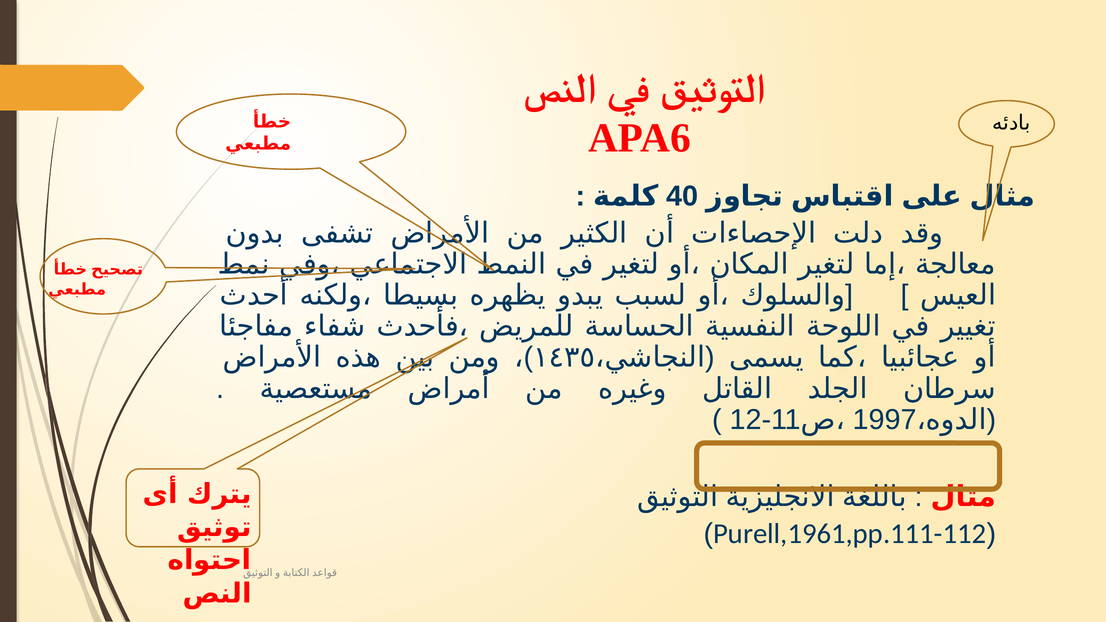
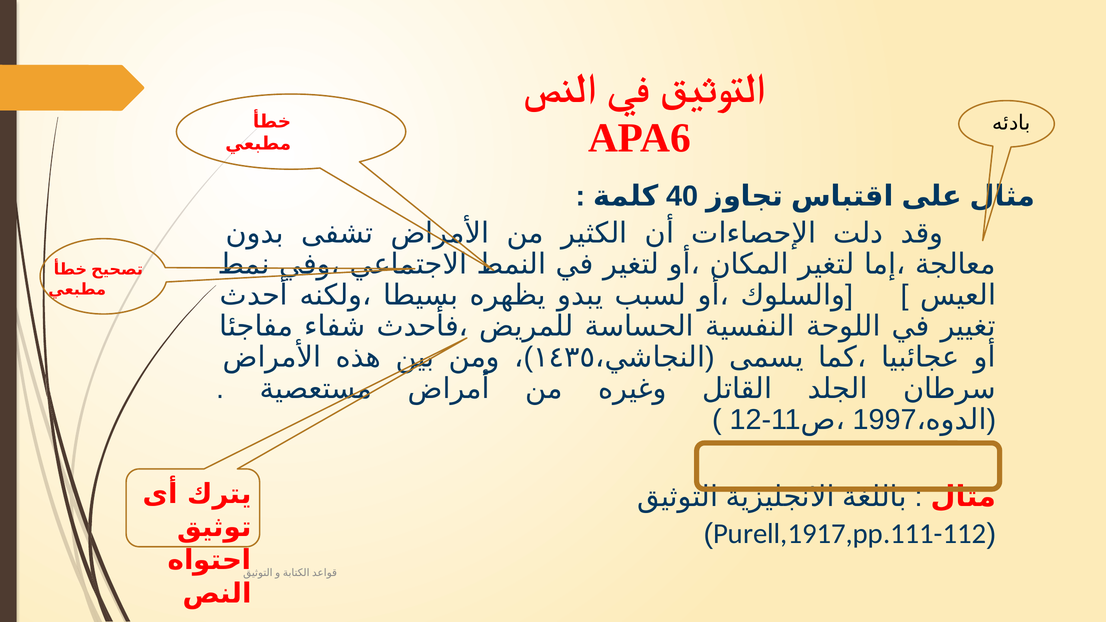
Purell,1961,pp.111-112: Purell,1961,pp.111-112 -> Purell,1917,pp.111-112
